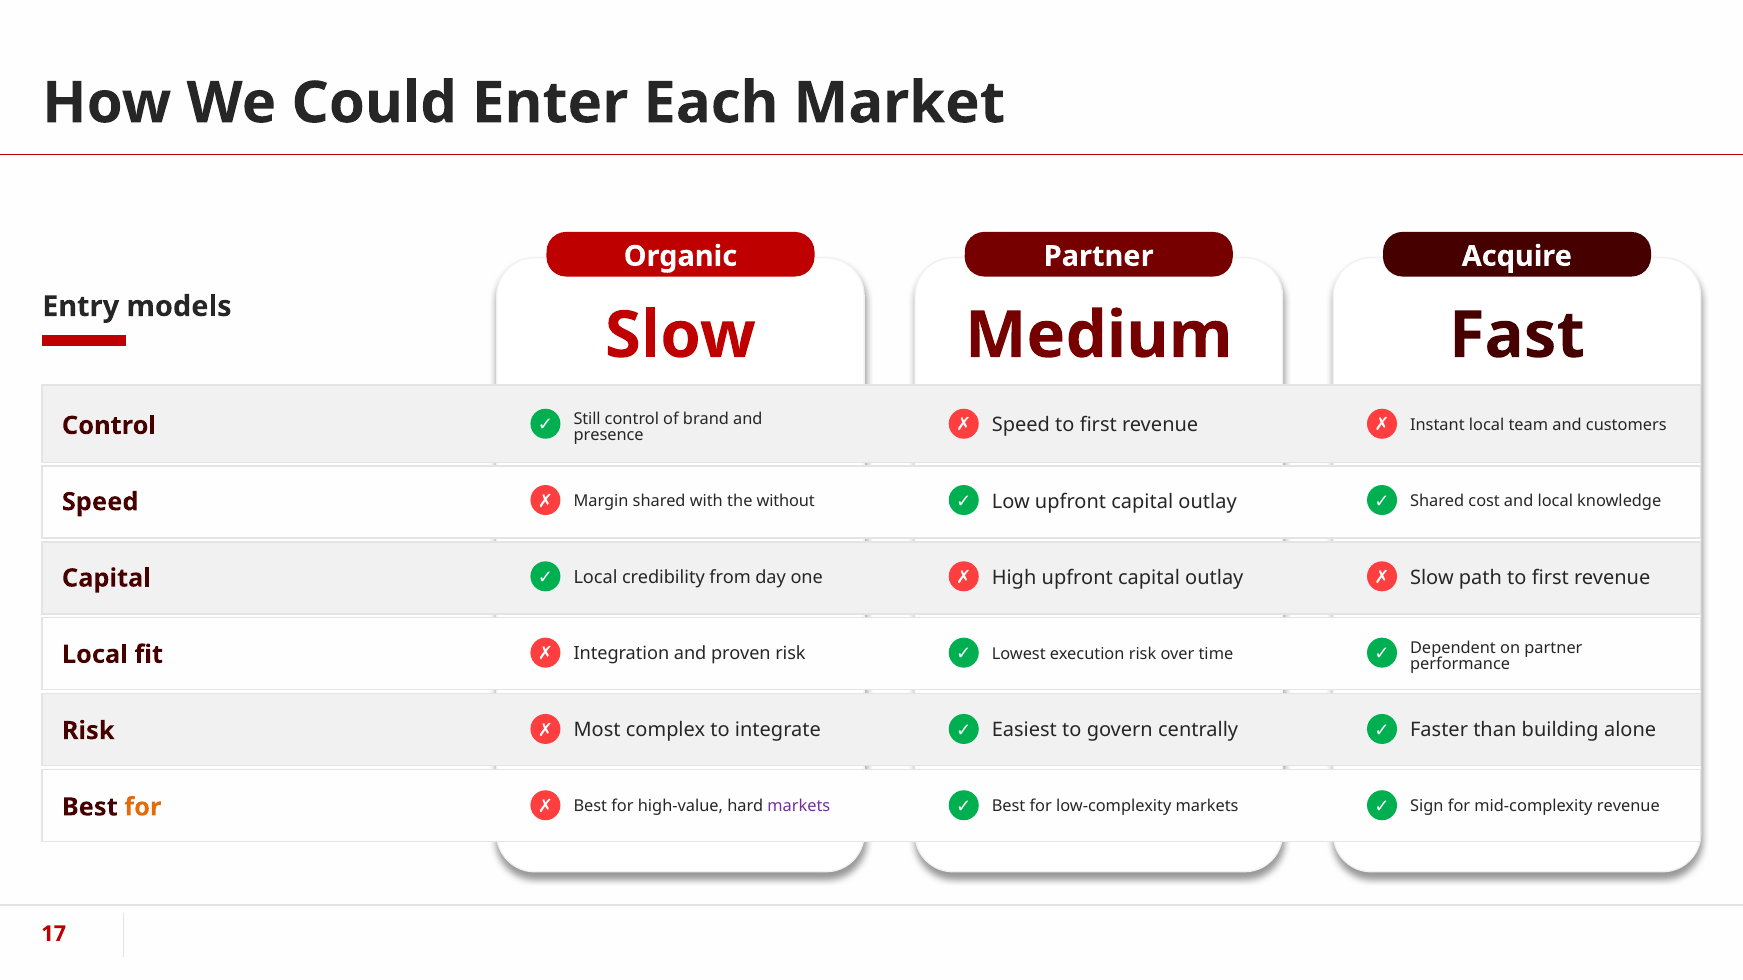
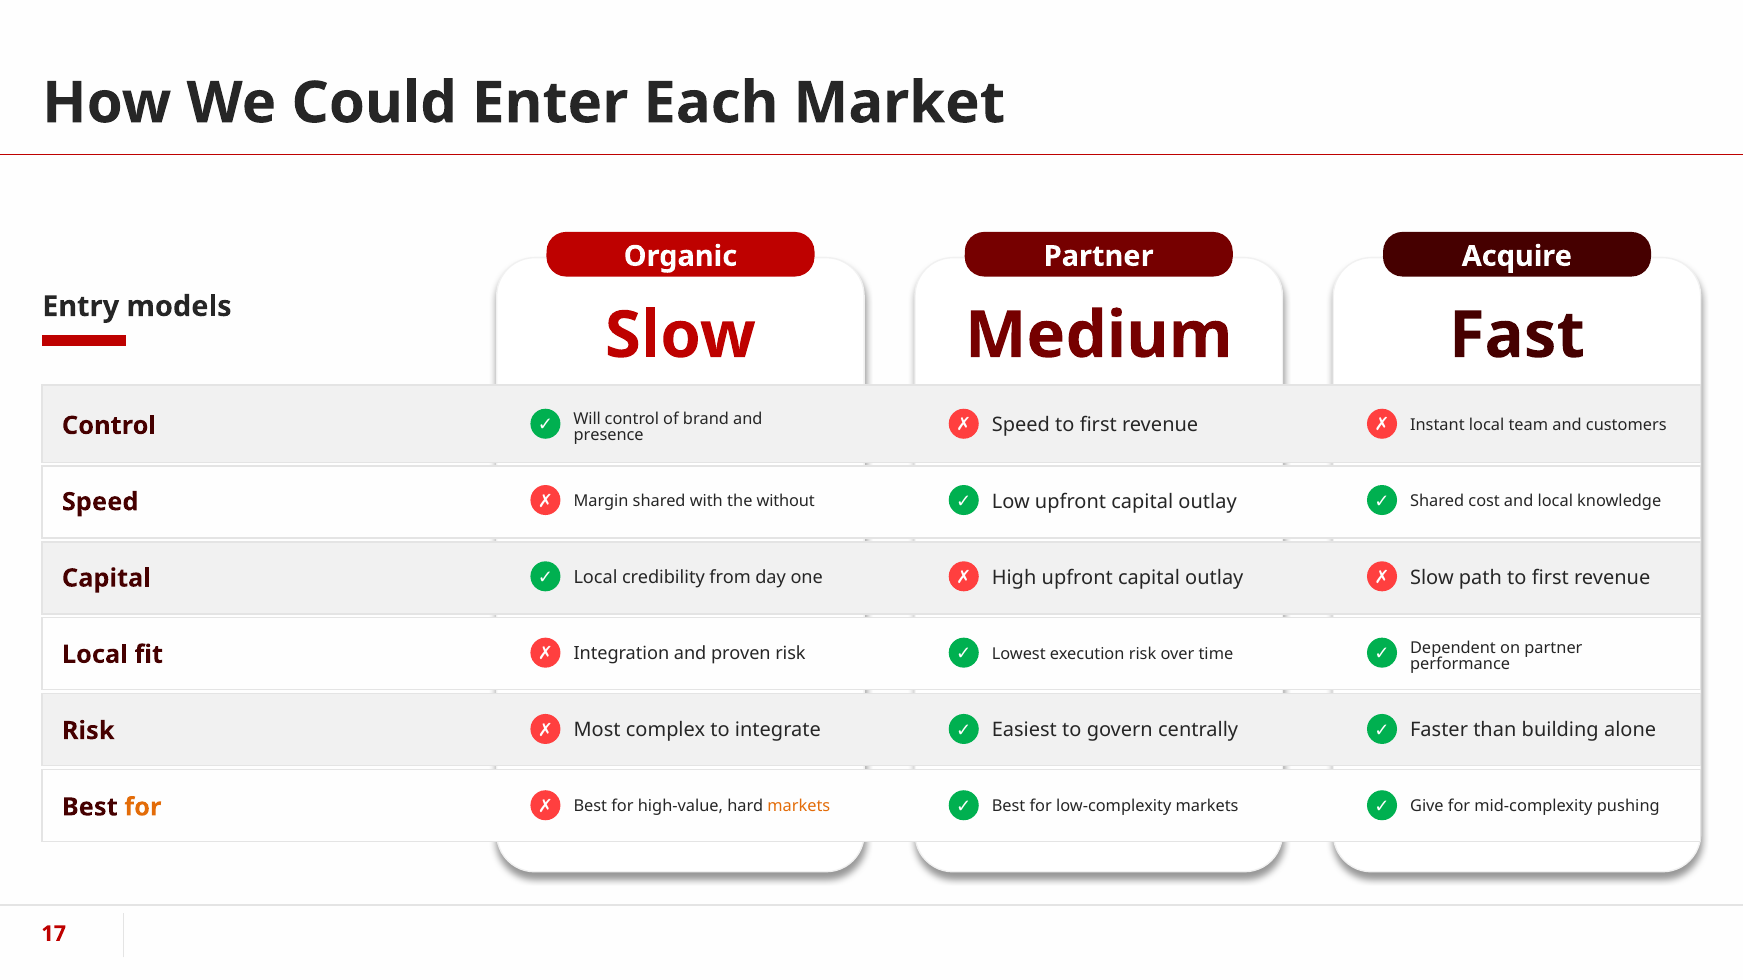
Still: Still -> Will
markets at (799, 807) colour: purple -> orange
Sign: Sign -> Give
mid-complexity revenue: revenue -> pushing
